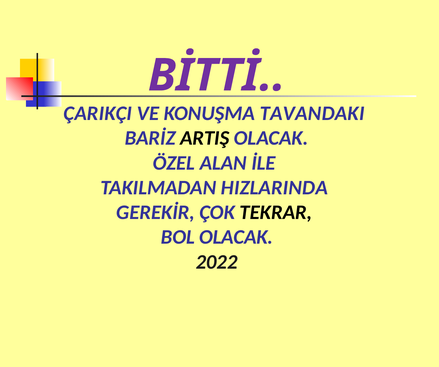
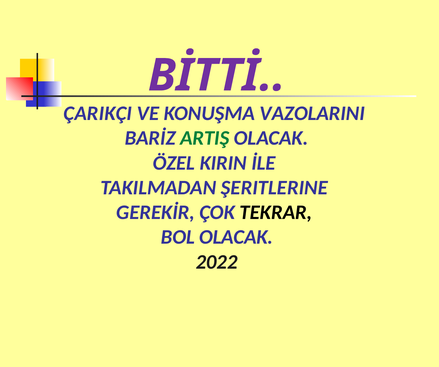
TAVANDAKI: TAVANDAKI -> VAZOLARINI
ARTIŞ colour: black -> green
ALAN: ALAN -> KIRIN
HIZLARINDA: HIZLARINDA -> ŞERITLERINE
